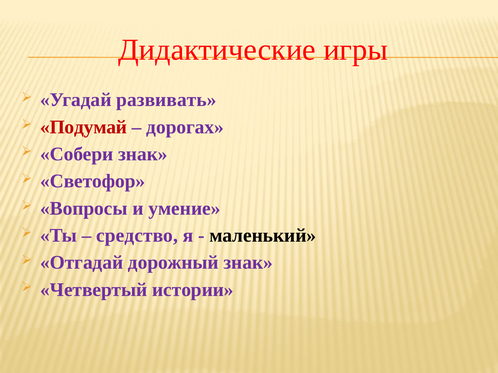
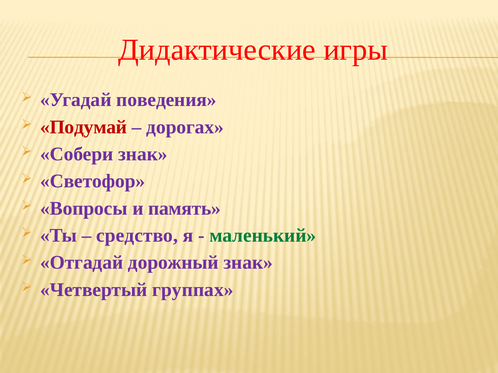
развивать: развивать -> поведения
умение: умение -> память
маленький colour: black -> green
истории: истории -> группах
